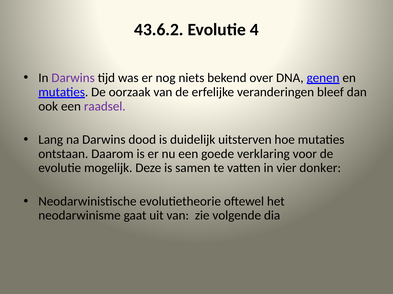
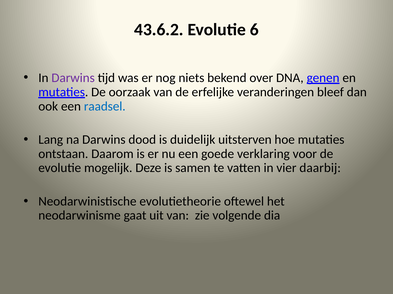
4: 4 -> 6
raadsel colour: purple -> blue
donker: donker -> daarbij
